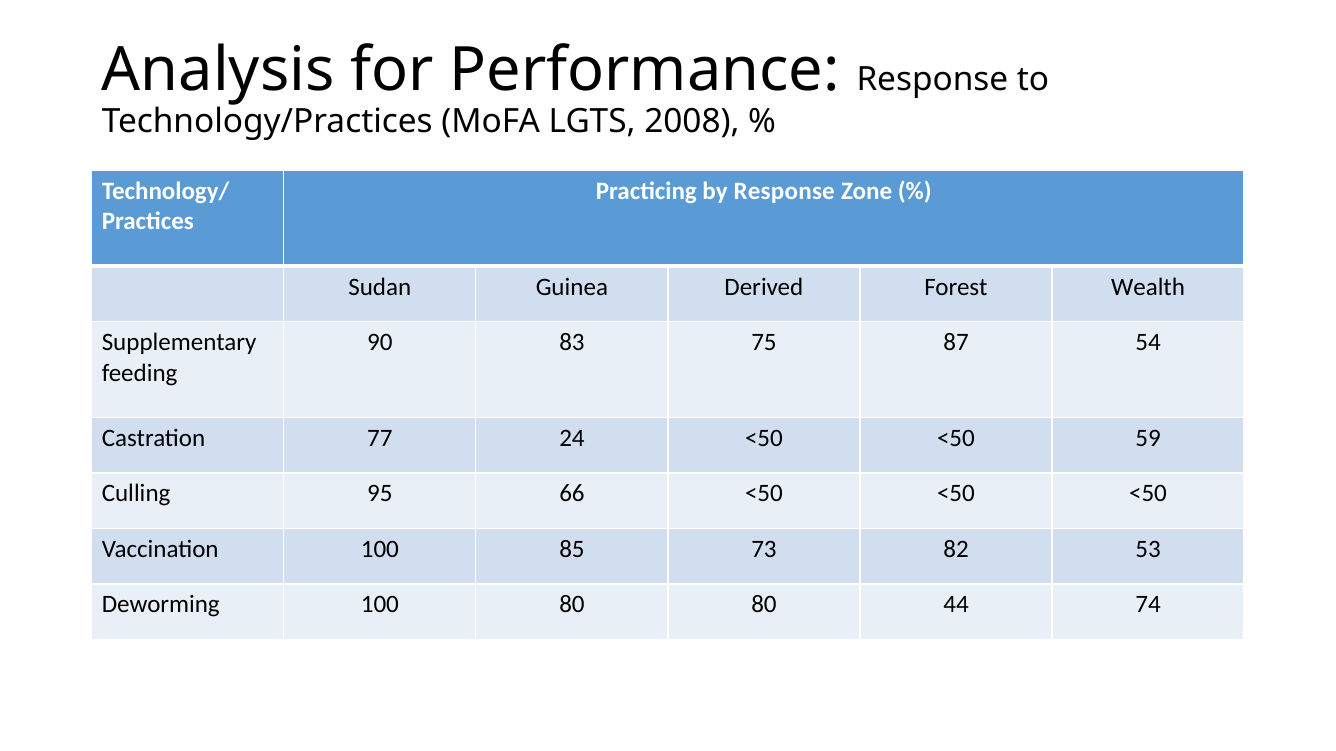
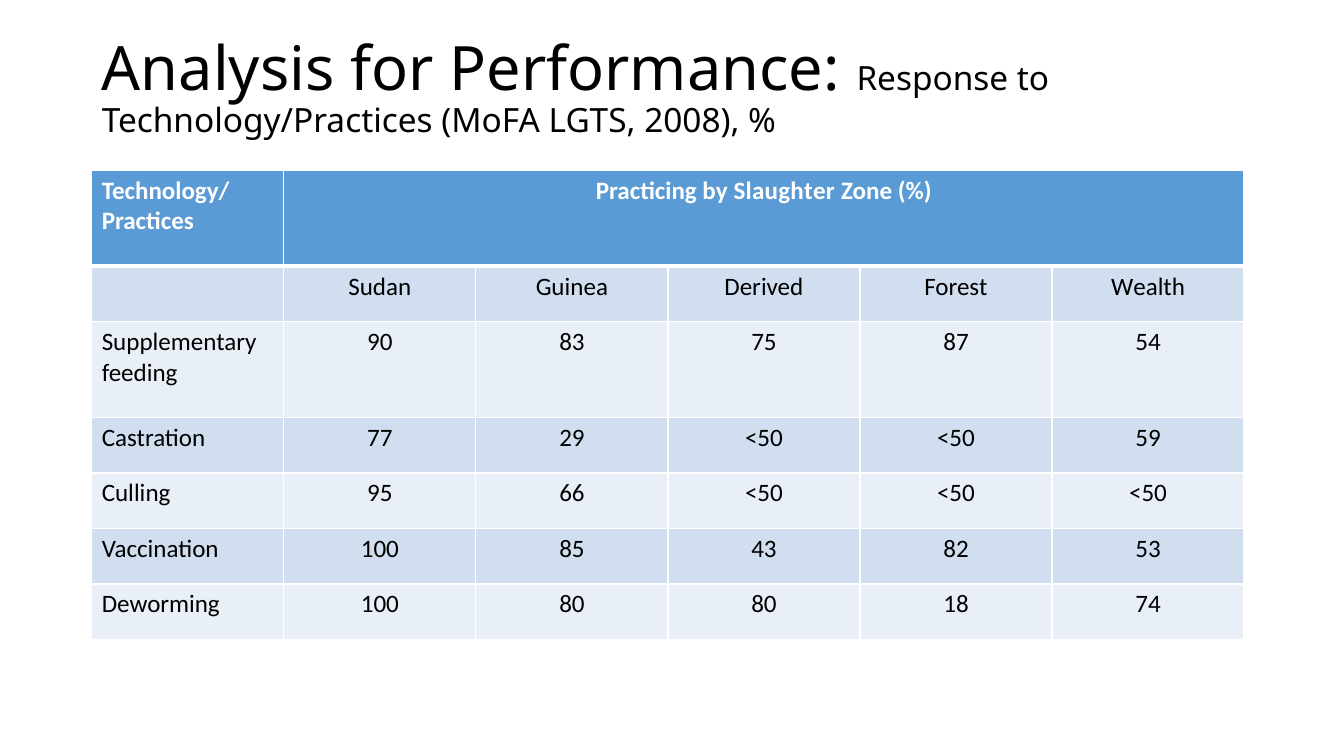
by Response: Response -> Slaughter
24: 24 -> 29
73: 73 -> 43
44: 44 -> 18
